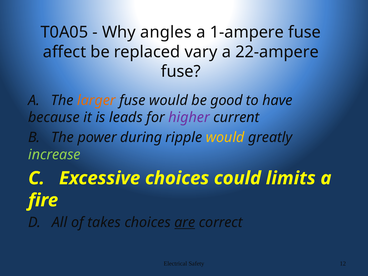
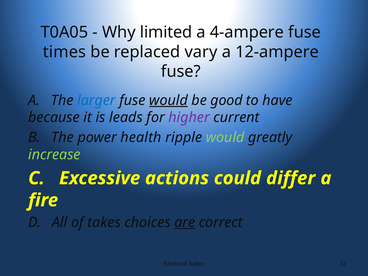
angles: angles -> limited
1-ampere: 1-ampere -> 4-ampere
affect: affect -> times
22-ampere: 22-ampere -> 12-ampere
larger colour: orange -> blue
would at (168, 100) underline: none -> present
during: during -> health
would at (225, 137) colour: yellow -> light green
Excessive choices: choices -> actions
limits: limits -> differ
